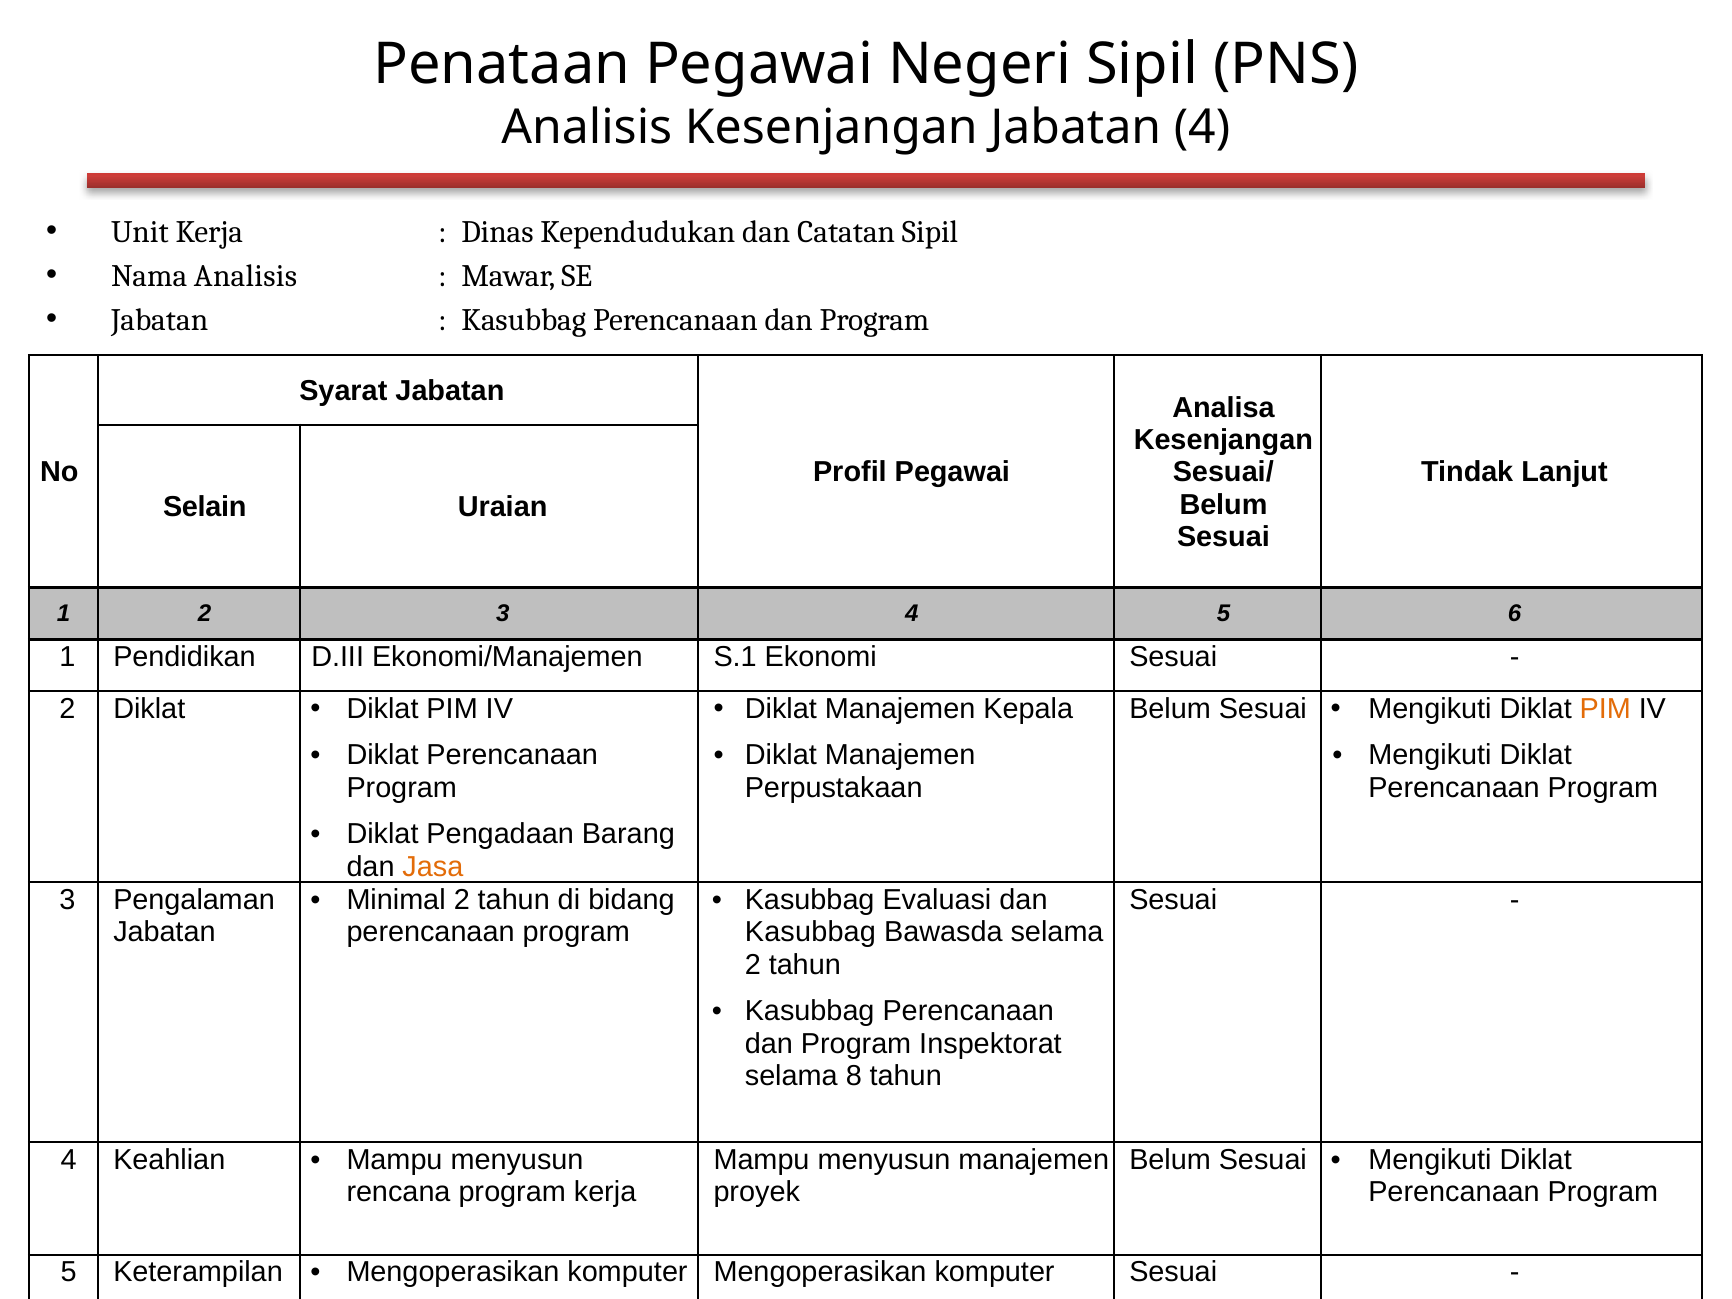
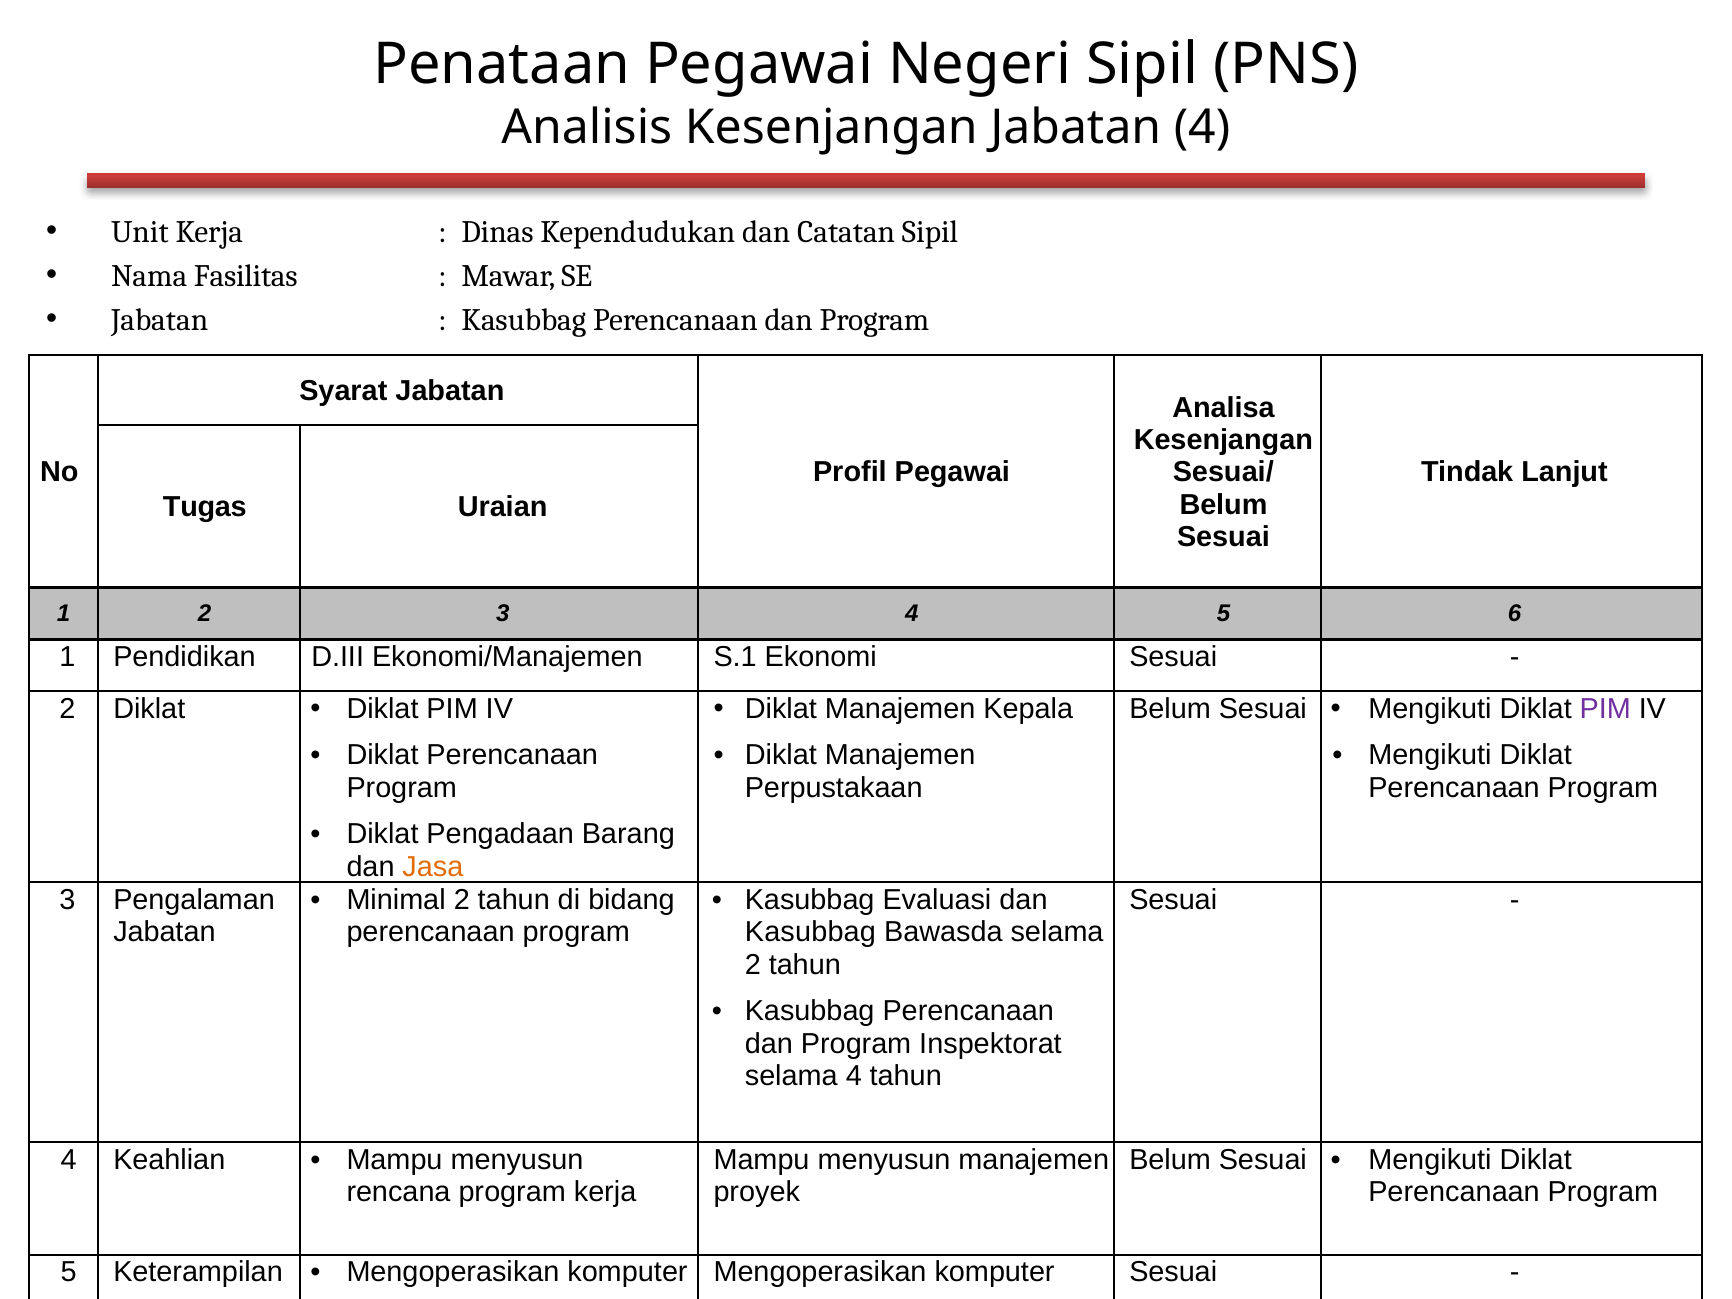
Nama Analisis: Analisis -> Fasilitas
Selain: Selain -> Tugas
PIM at (1605, 709) colour: orange -> purple
selama 8: 8 -> 4
